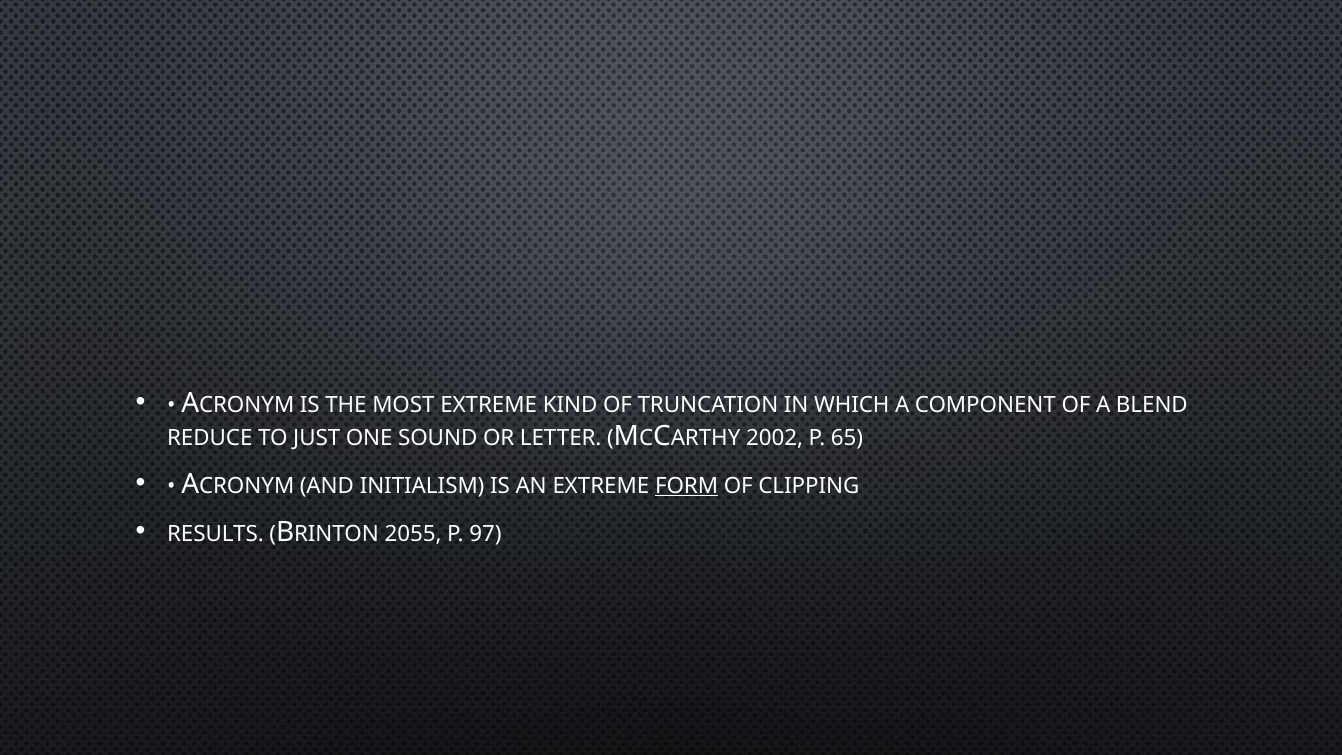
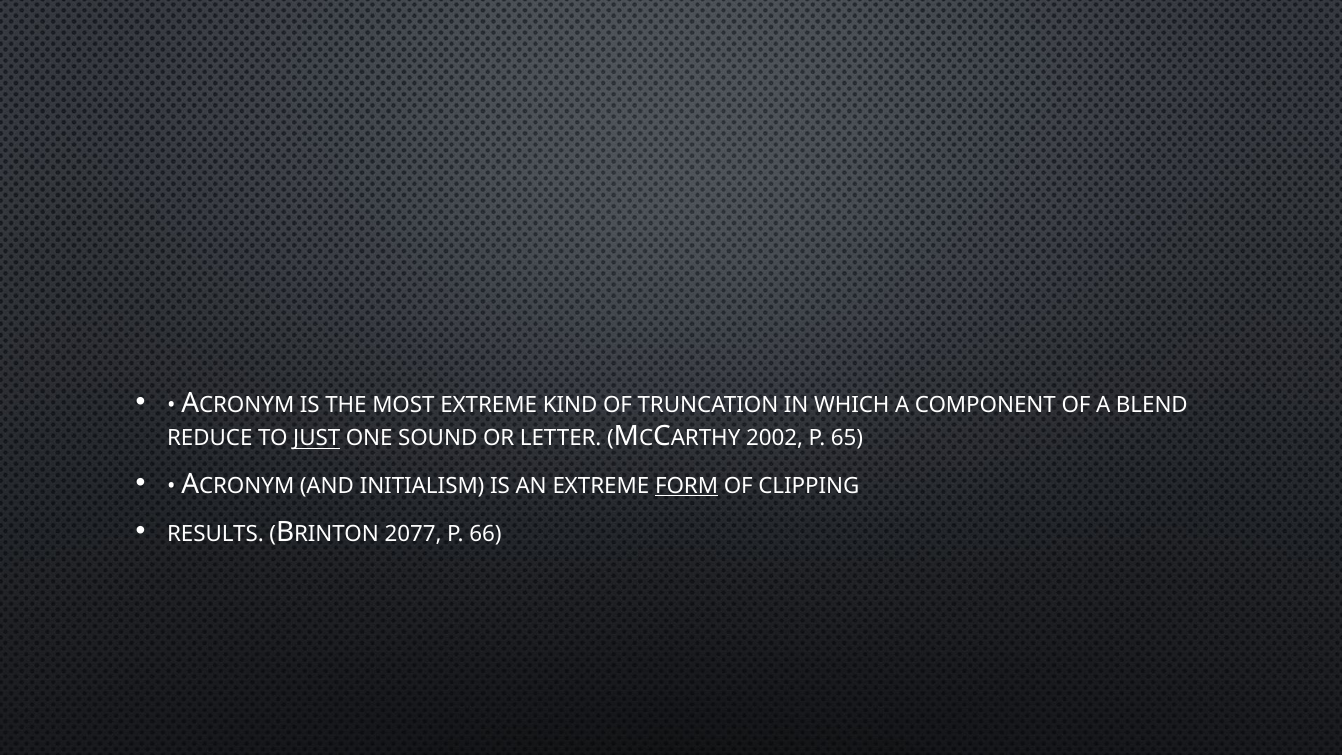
JUST underline: none -> present
2055: 2055 -> 2077
97: 97 -> 66
